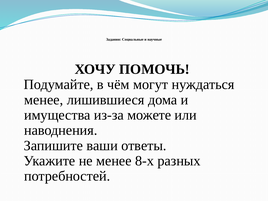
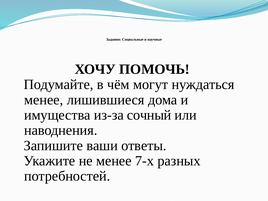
можете: можете -> сочный
8-х: 8-х -> 7-х
